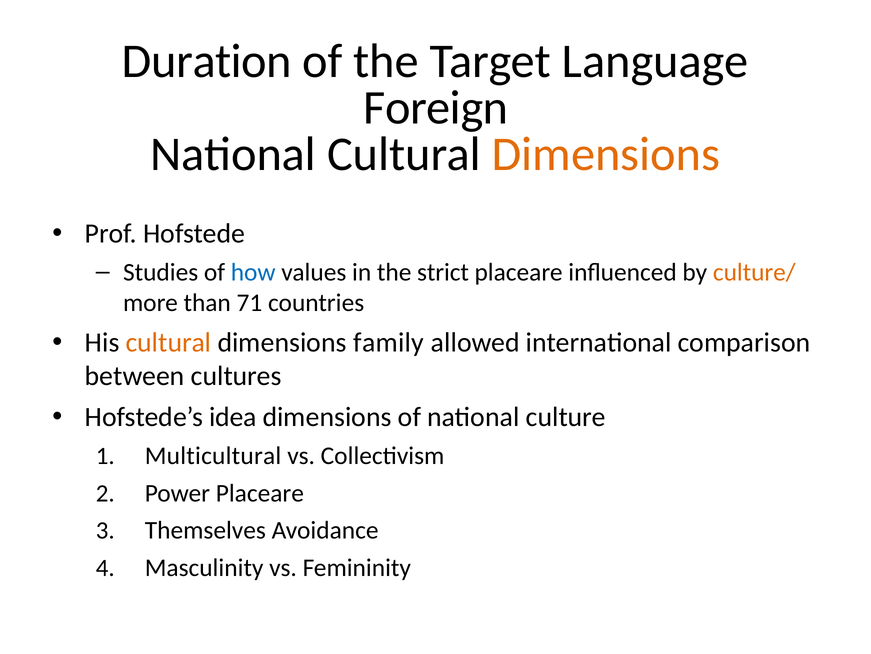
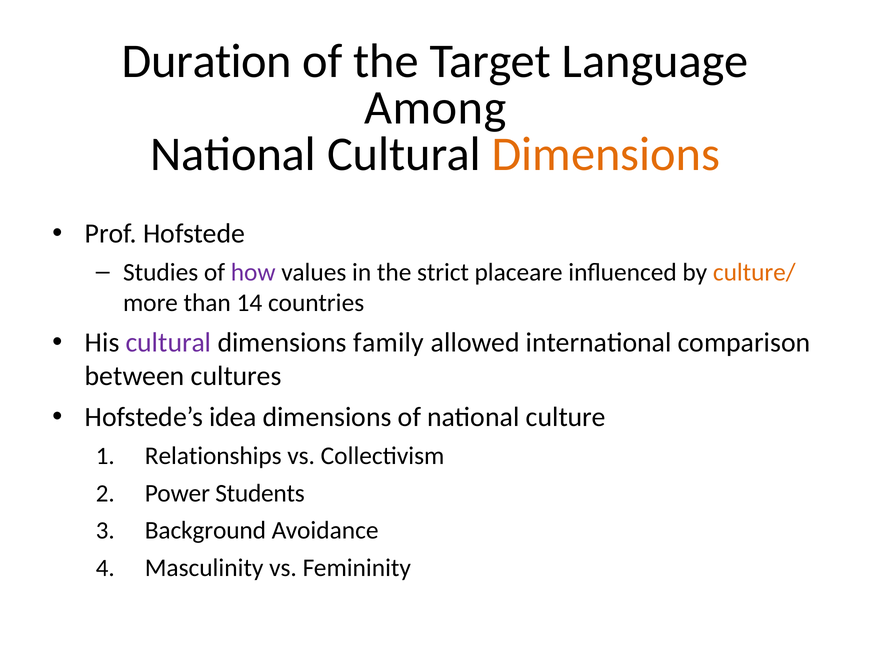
Foreign: Foreign -> Among
how colour: blue -> purple
71: 71 -> 14
cultural at (169, 342) colour: orange -> purple
Multicultural: Multicultural -> Relationships
Power Placeare: Placeare -> Students
Themselves: Themselves -> Background
